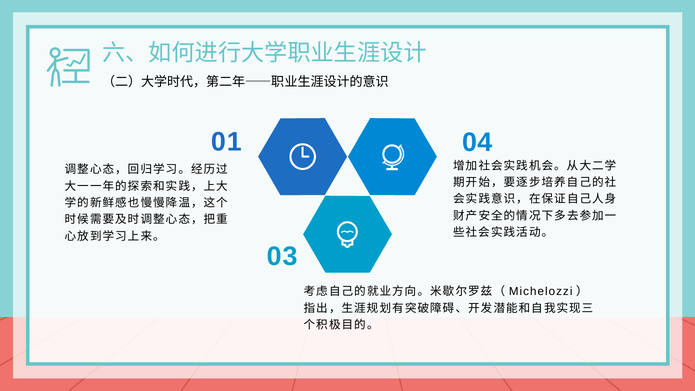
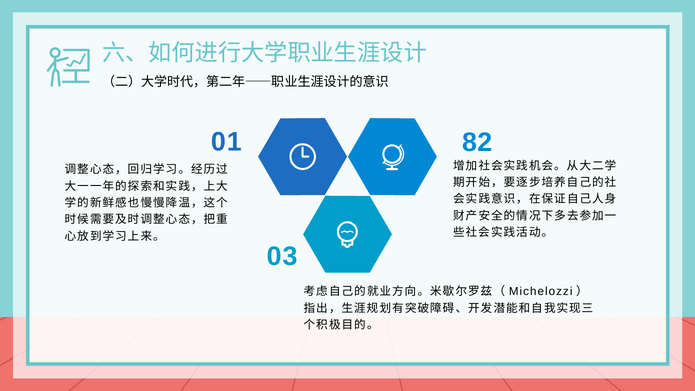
04: 04 -> 82
